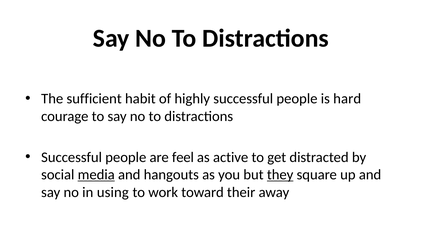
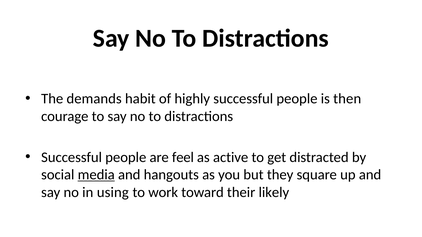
sufficient: sufficient -> demands
hard: hard -> then
they underline: present -> none
away: away -> likely
